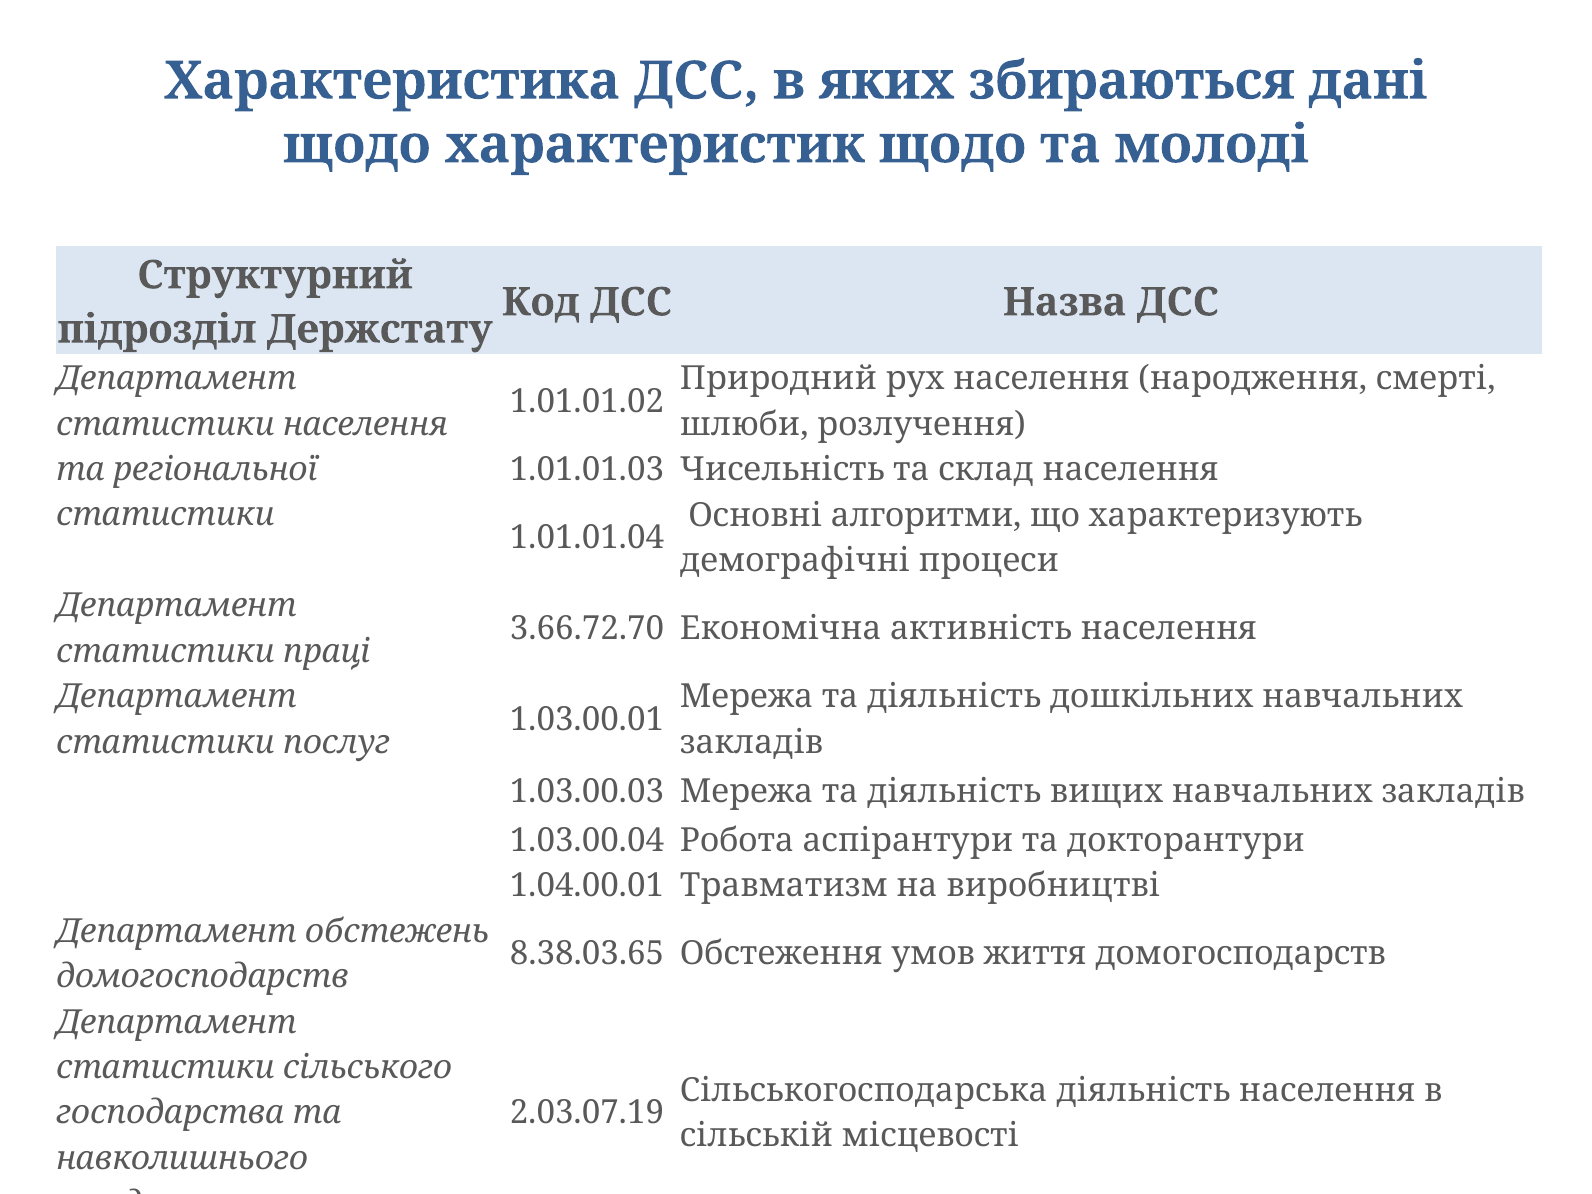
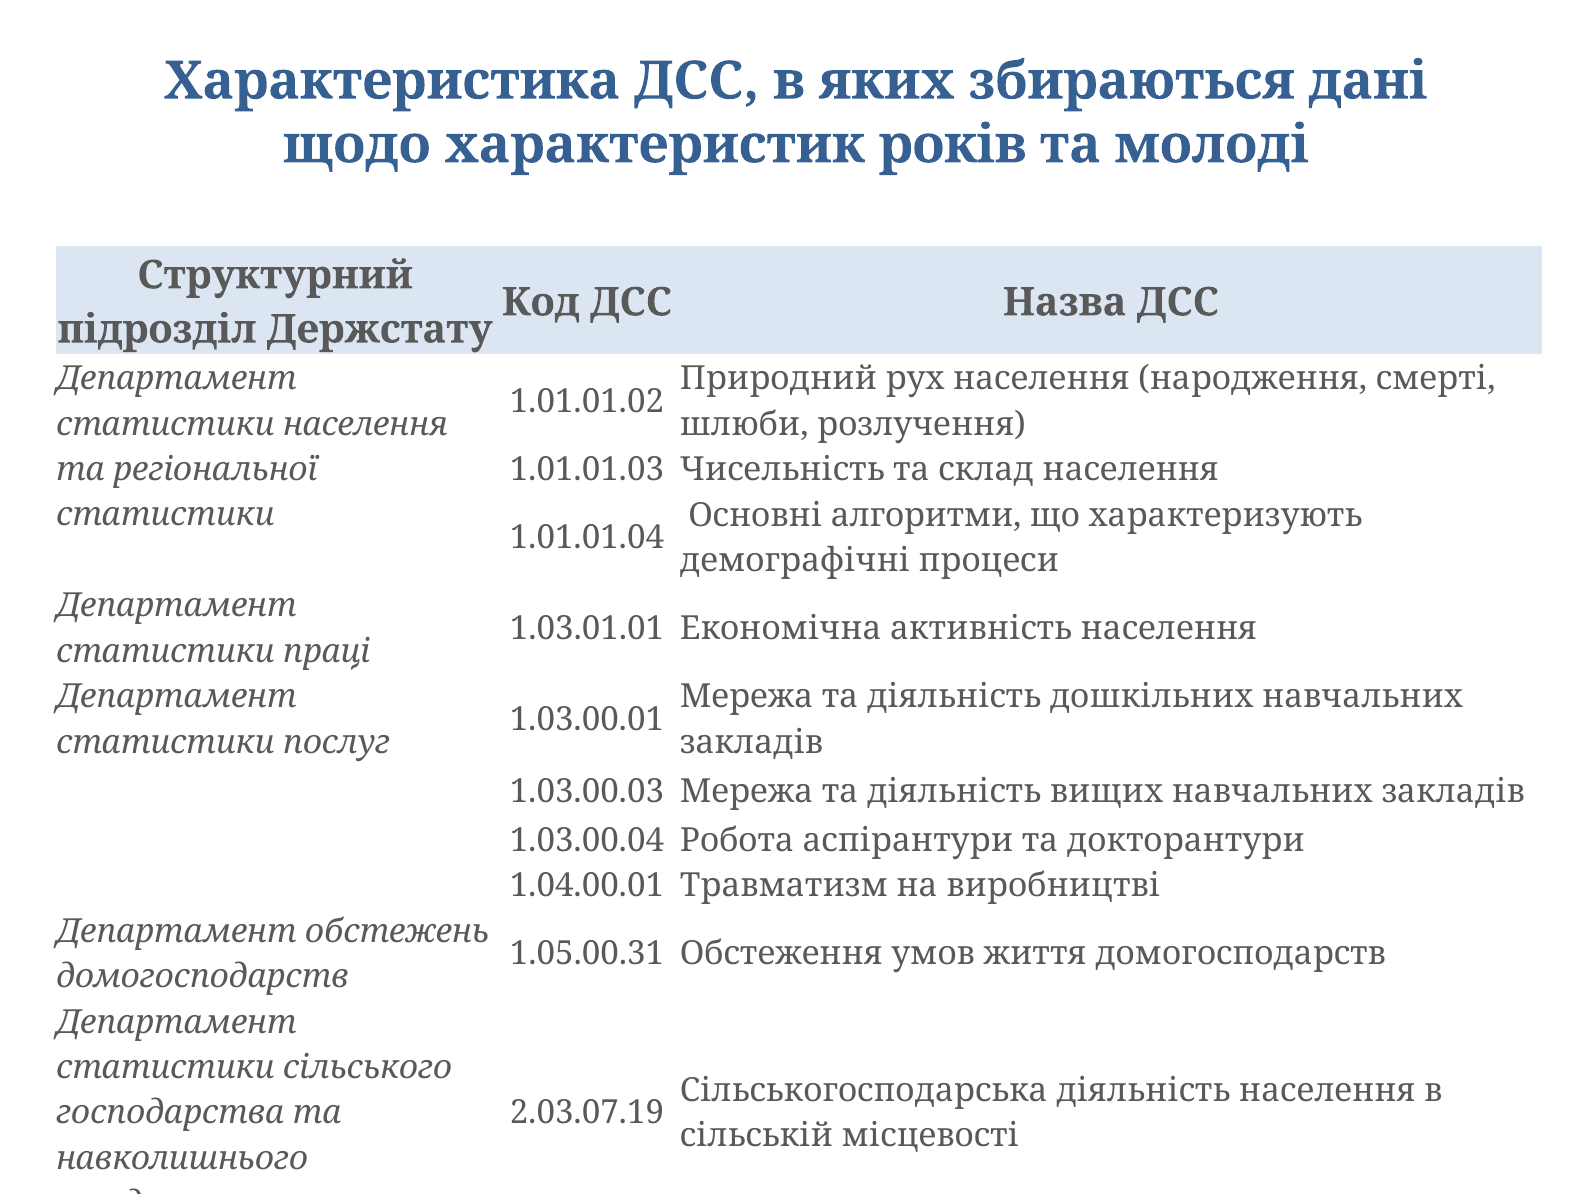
характеристик щодо: щодо -> років
3.66.72.70: 3.66.72.70 -> 1.03.01.01
8.38.03.65: 8.38.03.65 -> 1.05.00.31
